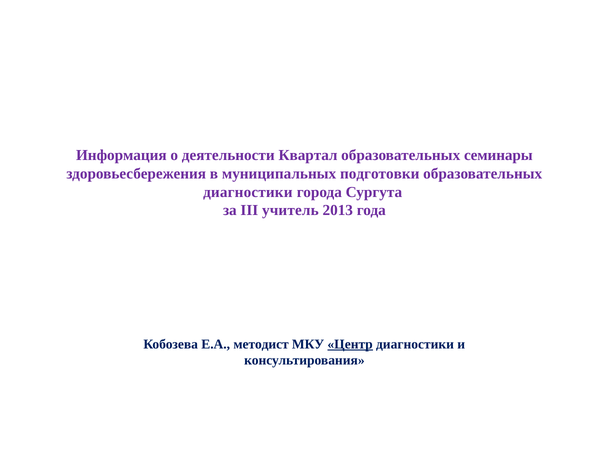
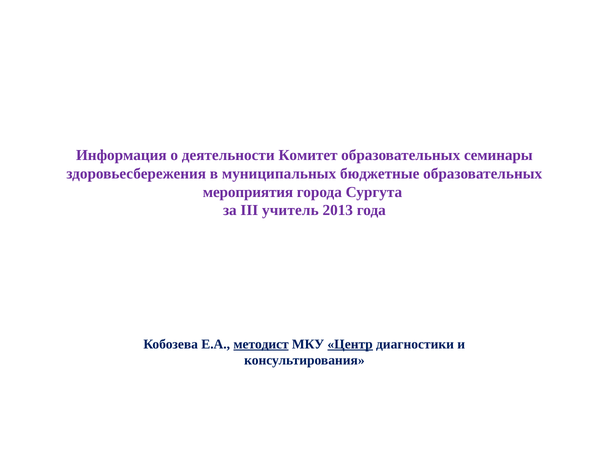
Квартал: Квартал -> Комитет
подготовки: подготовки -> бюджетные
диагностики at (248, 192): диагностики -> мероприятия
методист underline: none -> present
